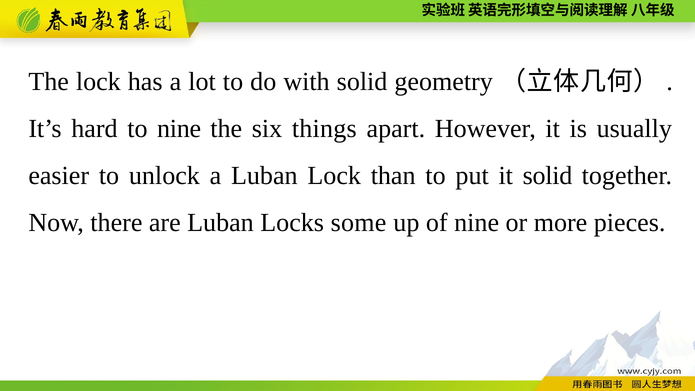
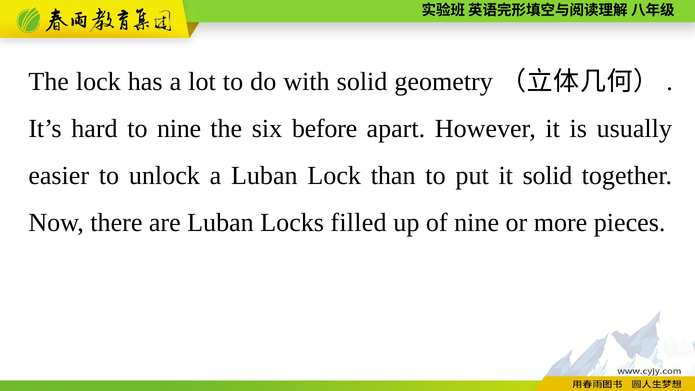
things: things -> before
some: some -> filled
